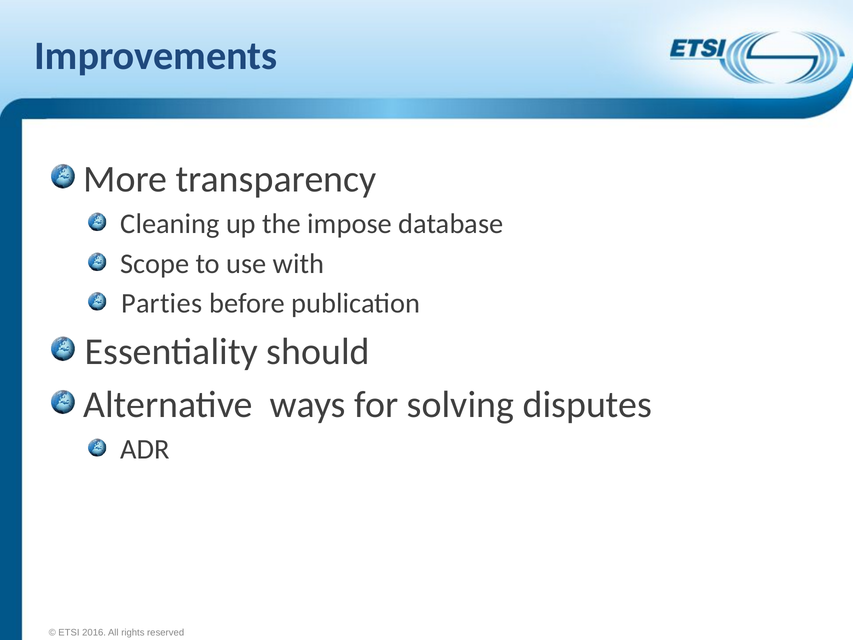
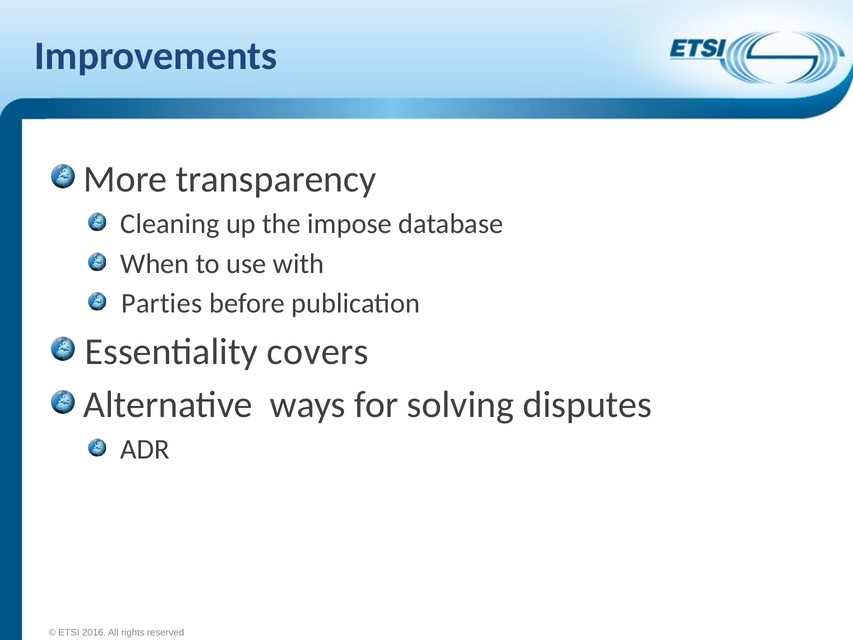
Scope: Scope -> When
should: should -> covers
